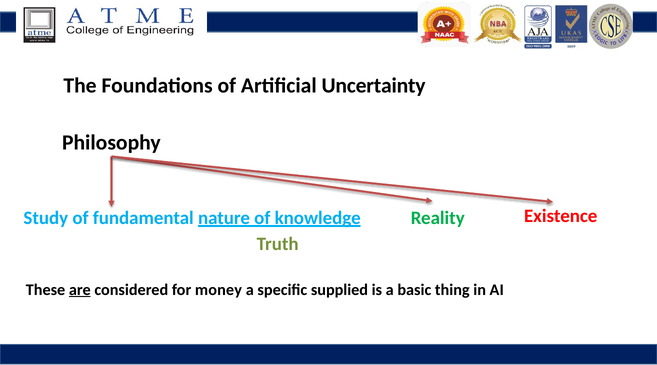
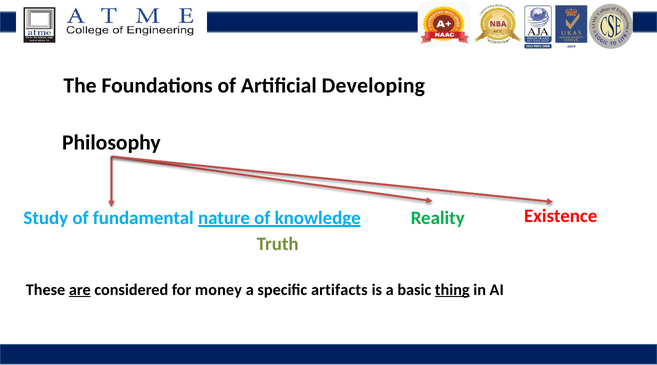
Uncertainty: Uncertainty -> Developing
supplied: supplied -> artifacts
thing underline: none -> present
